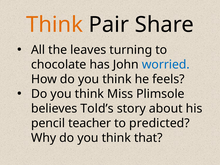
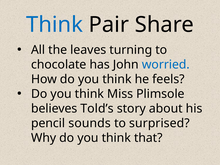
Think at (55, 25) colour: orange -> blue
teacher: teacher -> sounds
predicted: predicted -> surprised
